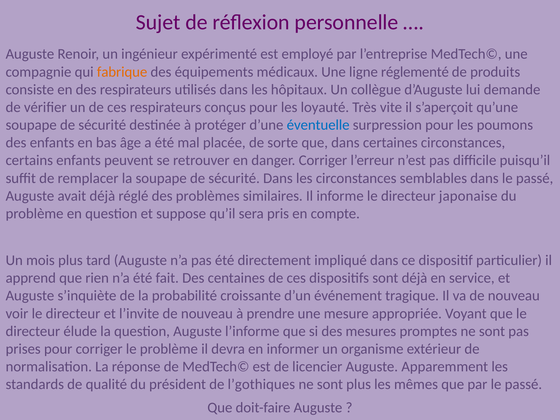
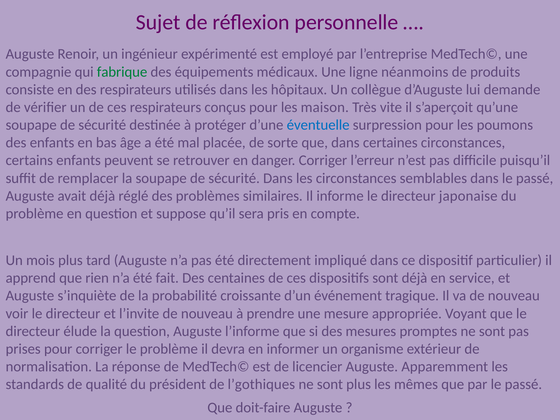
fabrique colour: orange -> green
réglementé: réglementé -> néanmoins
loyauté: loyauté -> maison
